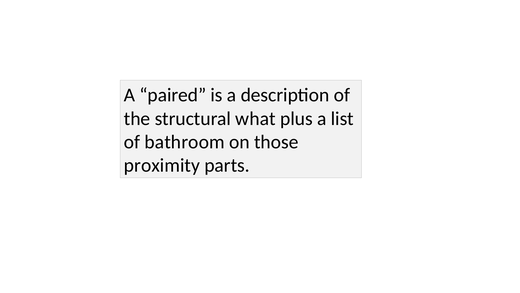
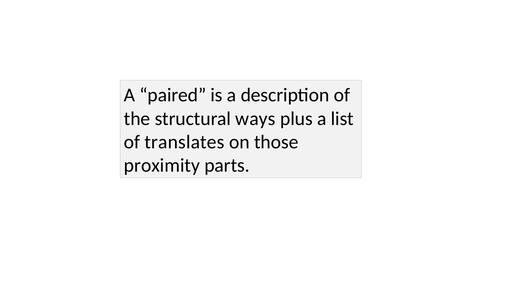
what: what -> ways
bathroom: bathroom -> translates
